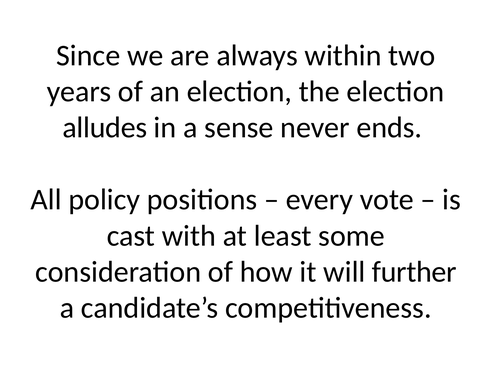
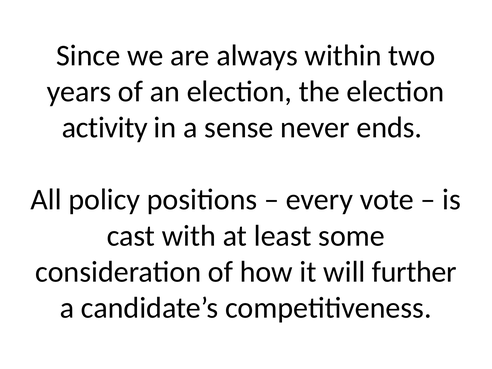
alludes: alludes -> activity
